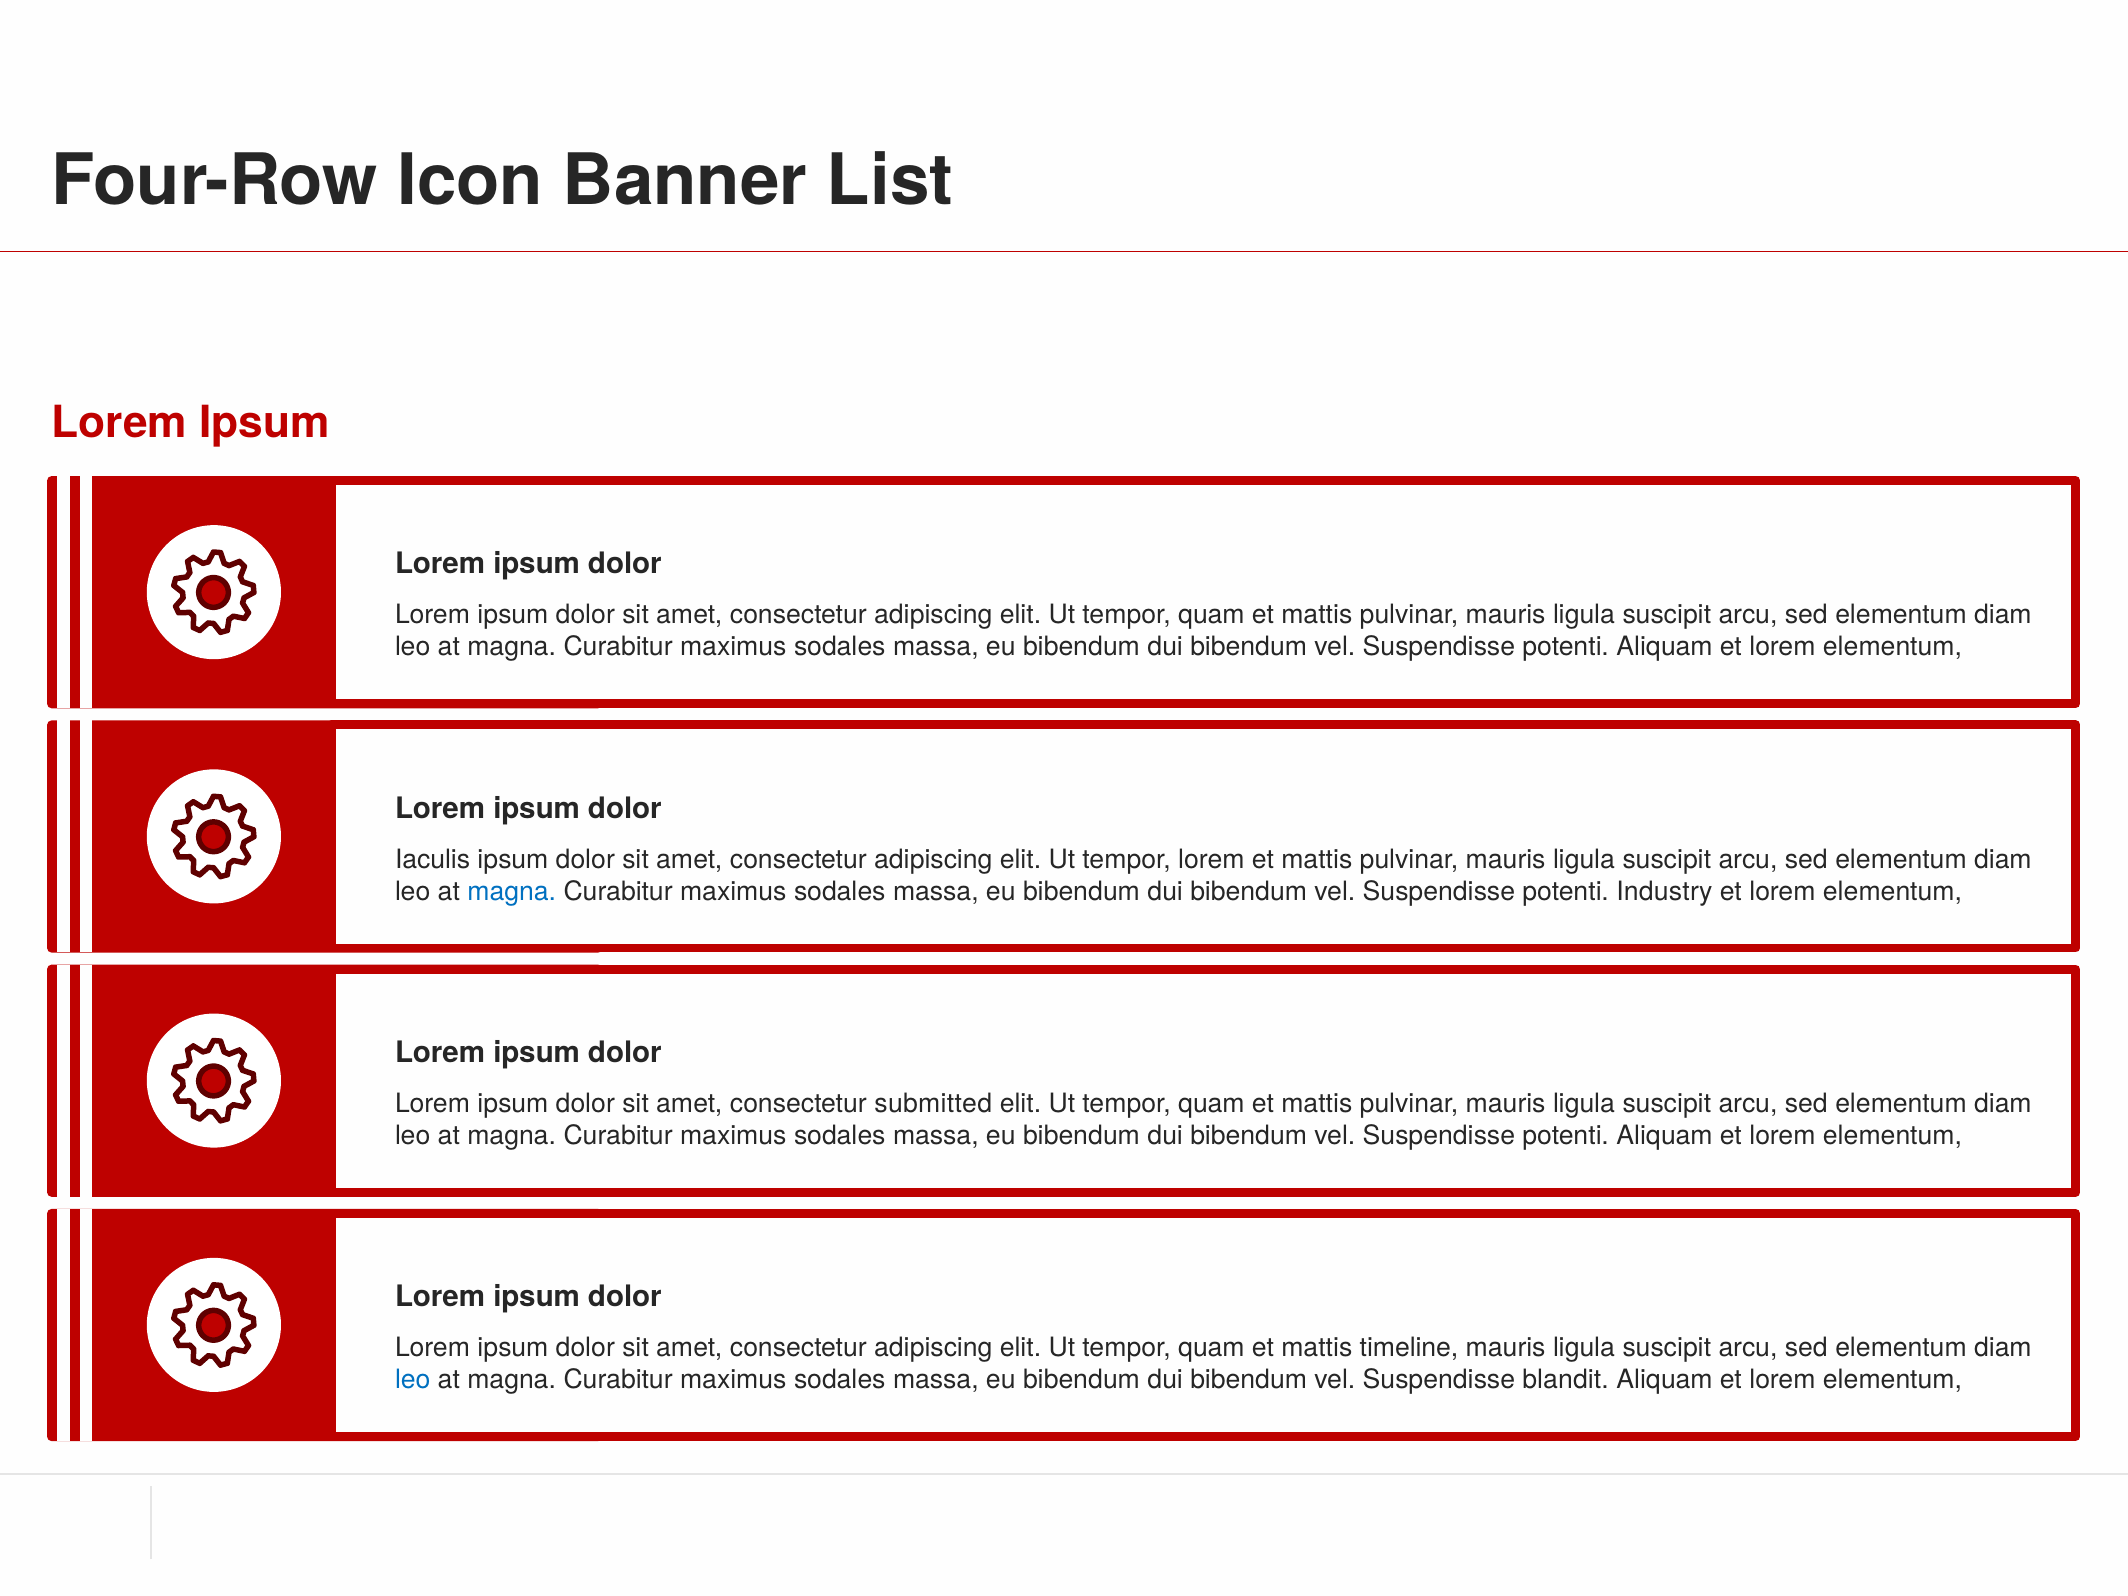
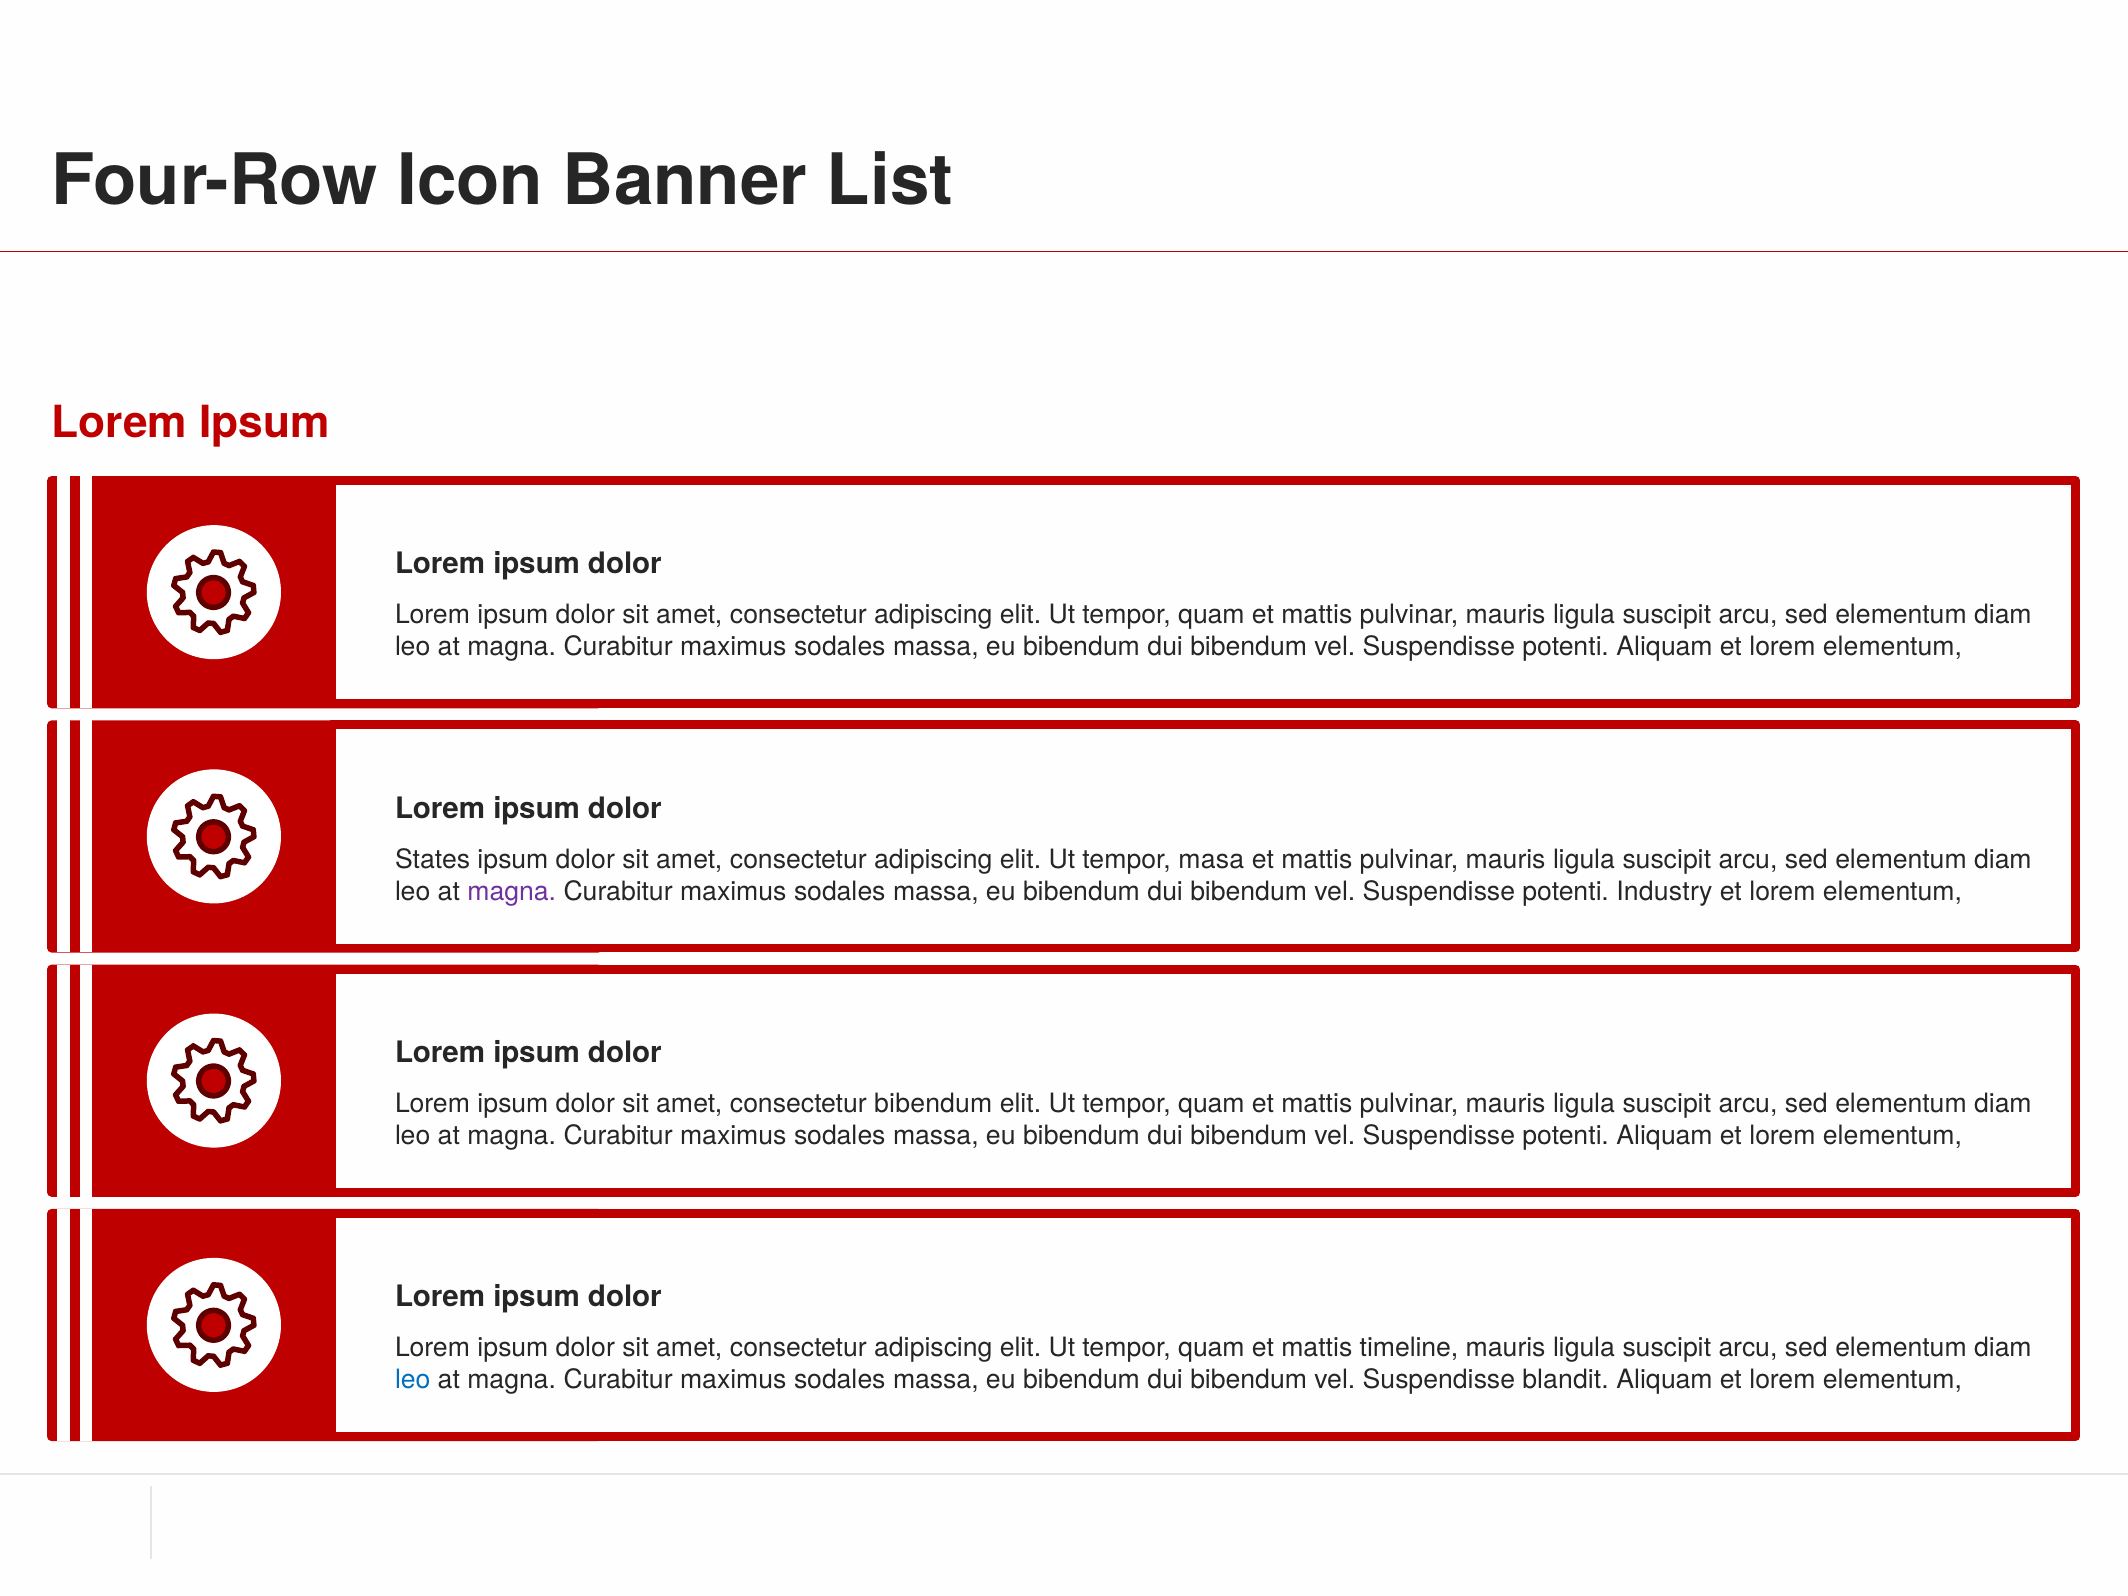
Iaculis: Iaculis -> States
tempor lorem: lorem -> masa
magna at (512, 892) colour: blue -> purple
consectetur submitted: submitted -> bibendum
